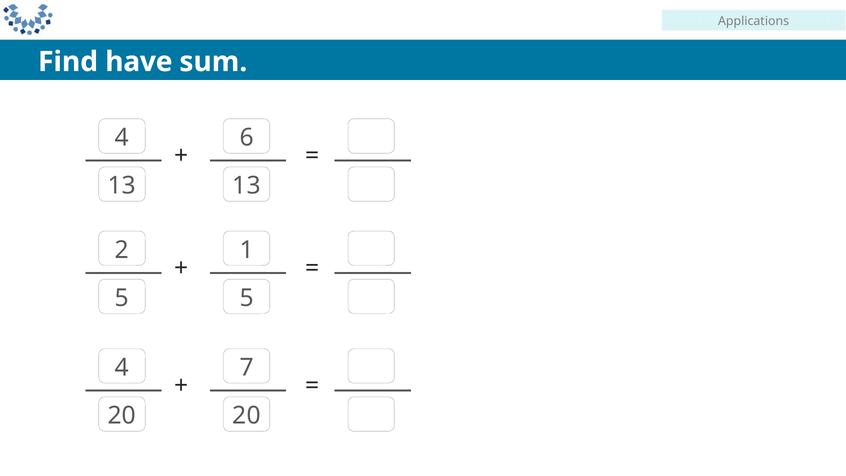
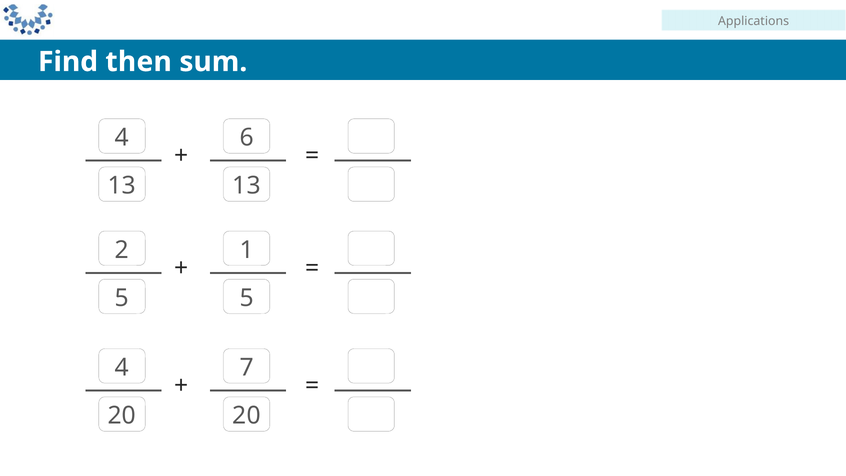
have: have -> then
